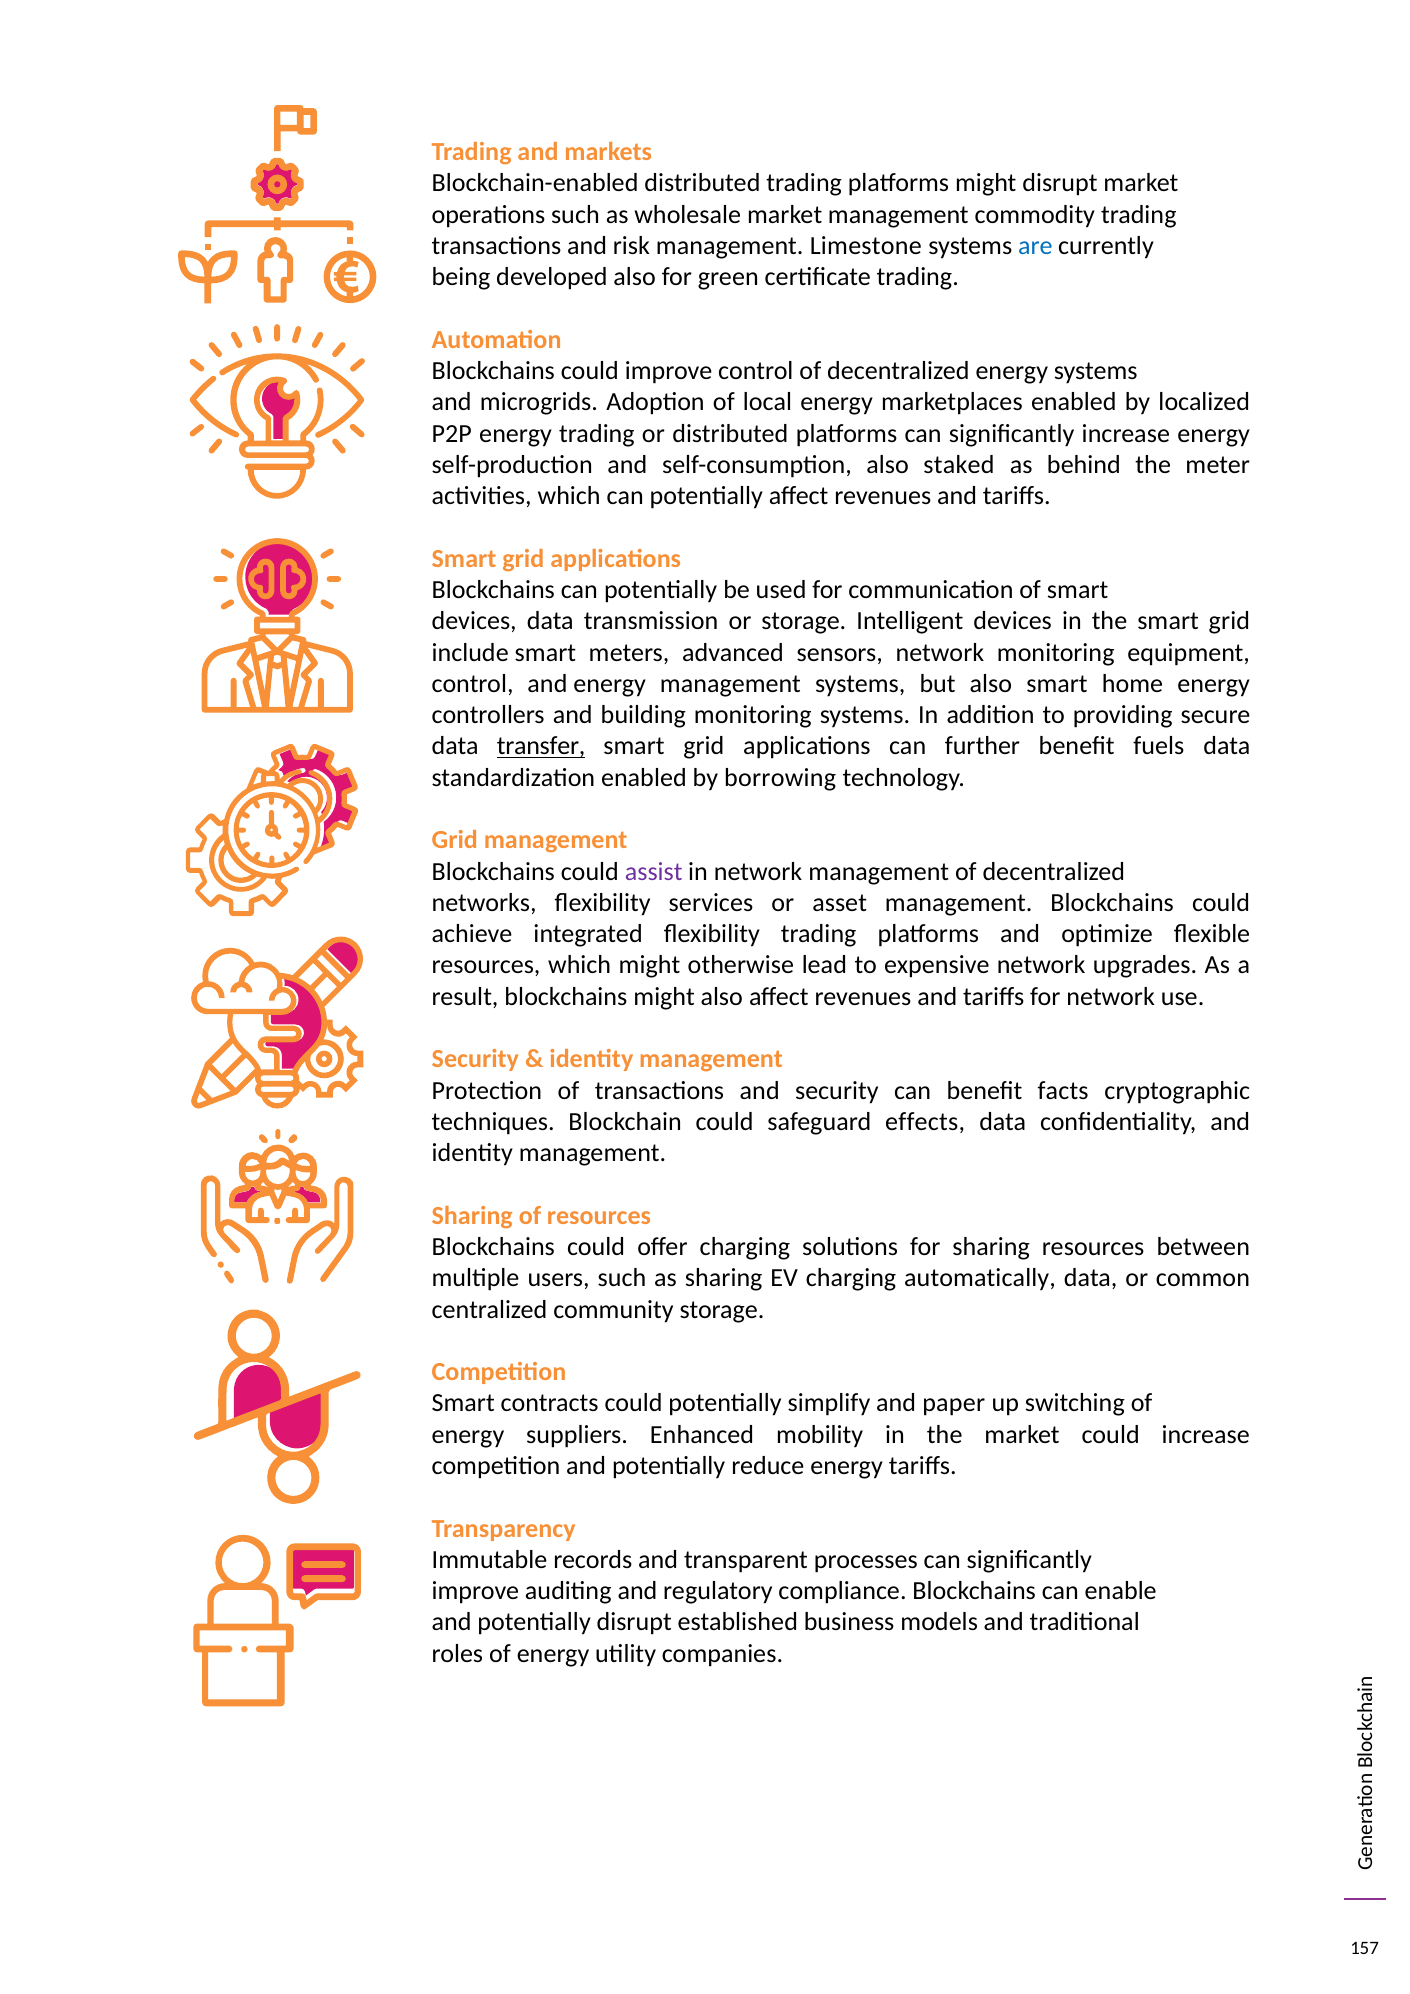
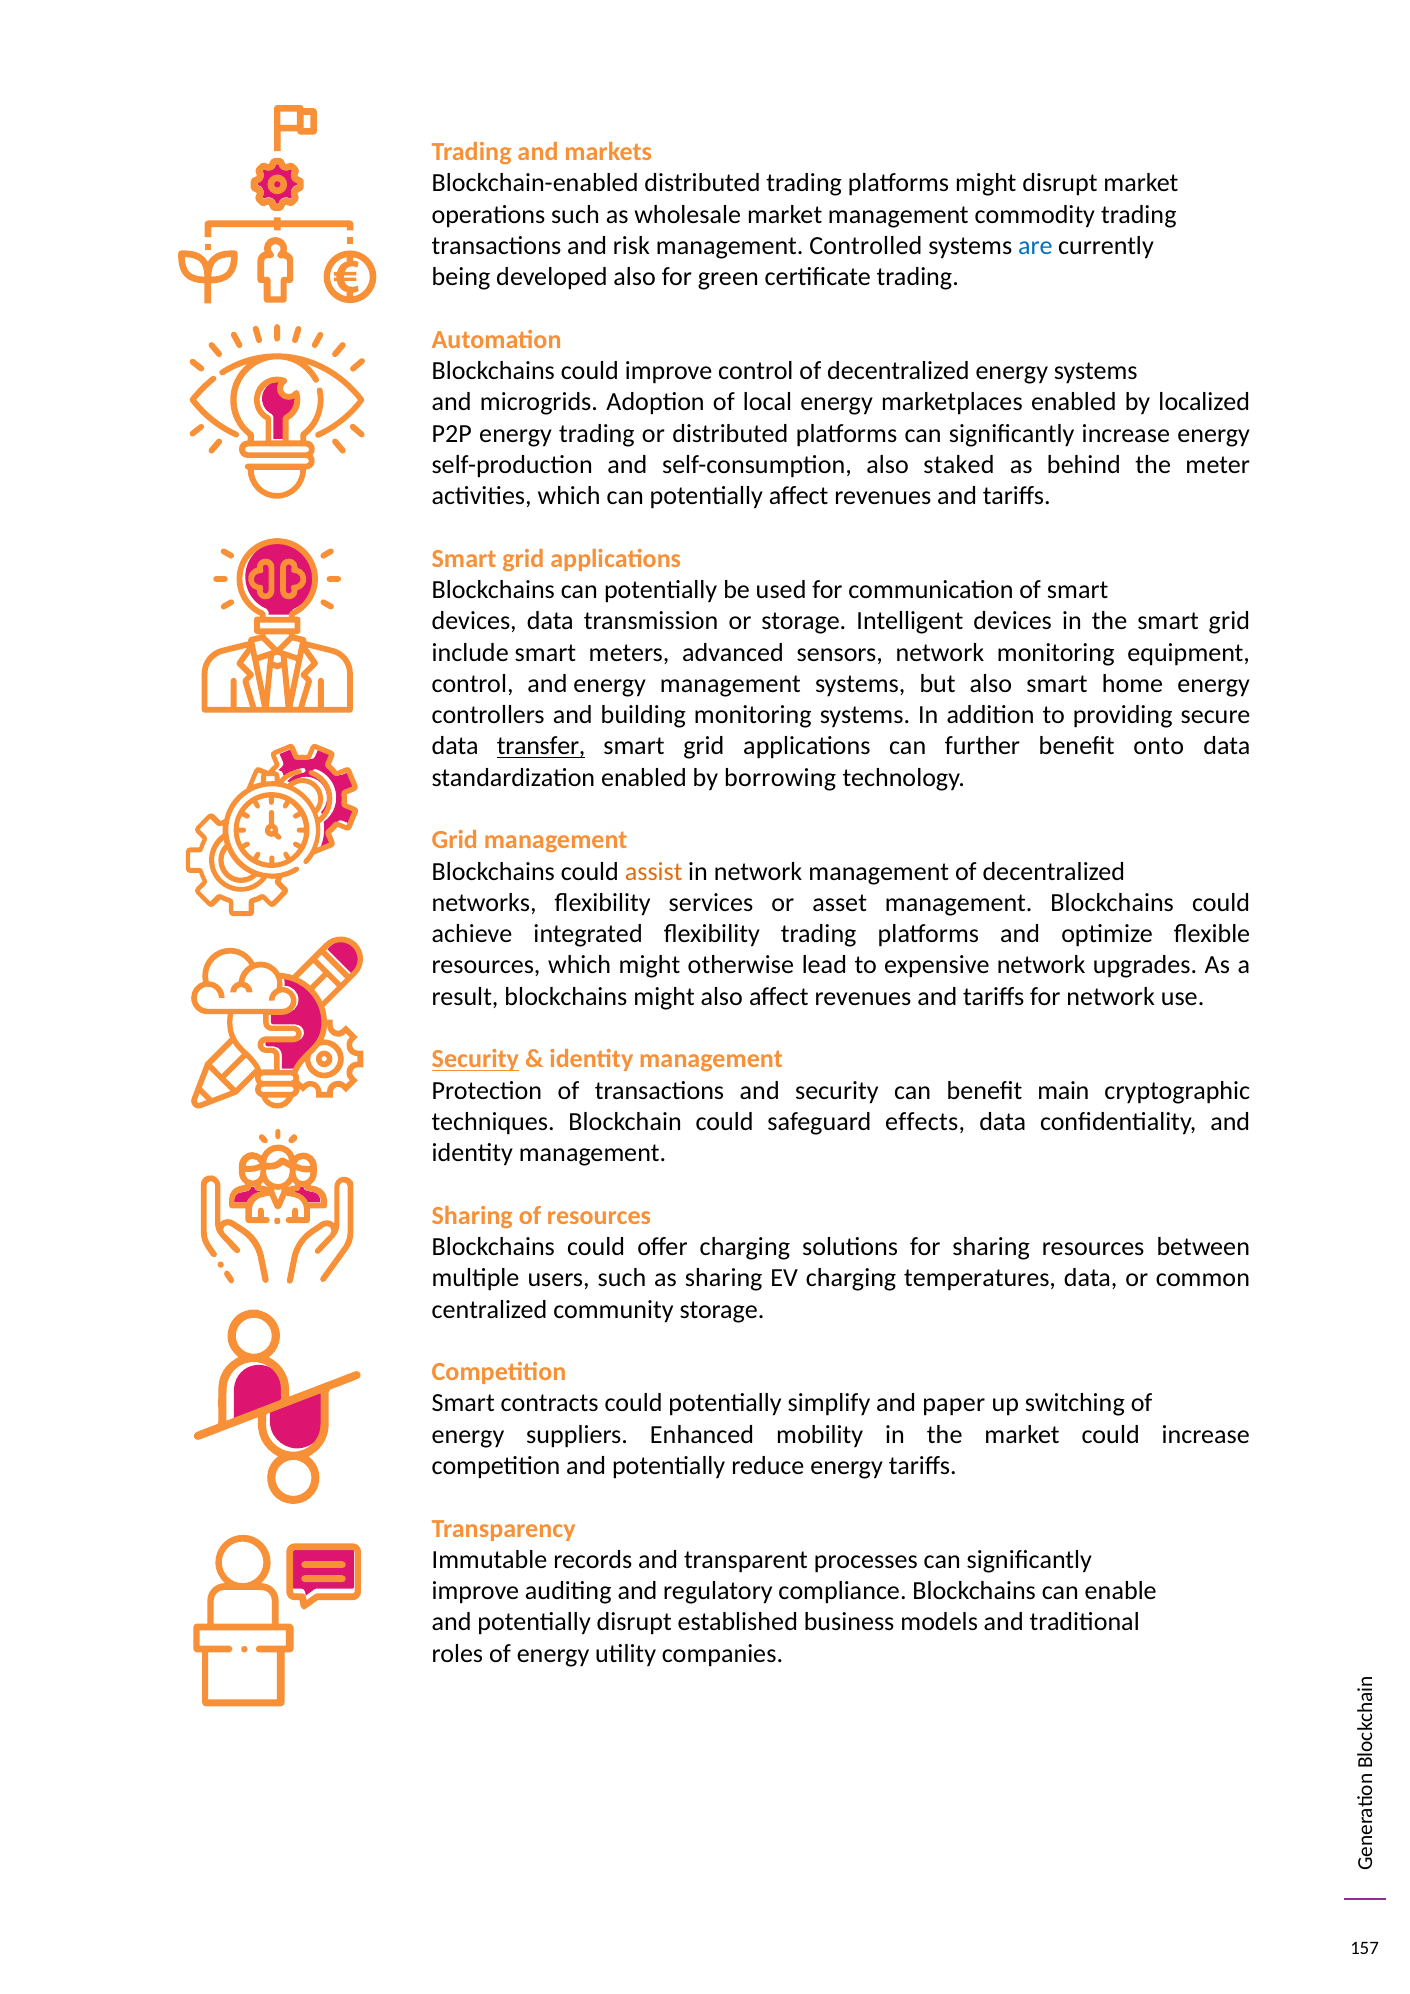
Limestone: Limestone -> Controlled
fuels: fuels -> onto
assist colour: purple -> orange
Security at (475, 1059) underline: none -> present
facts: facts -> main
automatically: automatically -> temperatures
